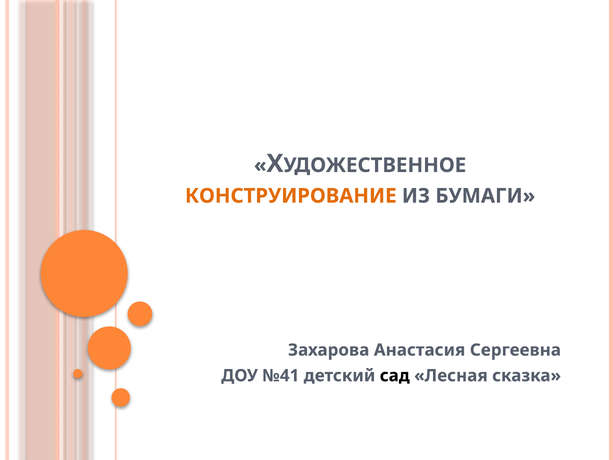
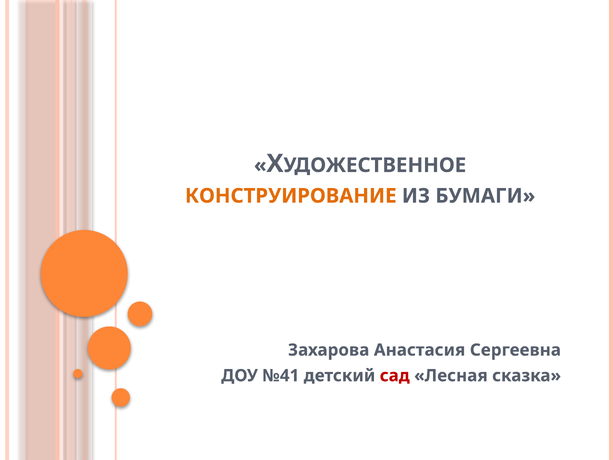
сад colour: black -> red
